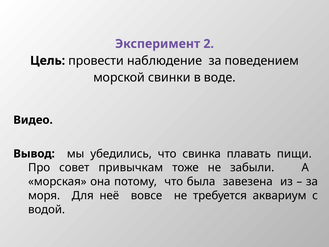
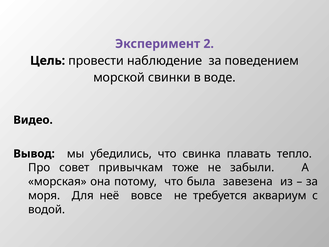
пищи: пищи -> тепло
